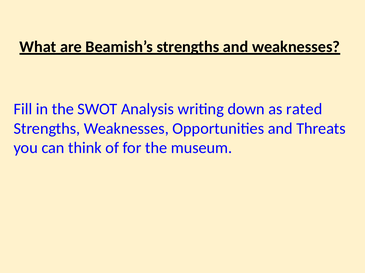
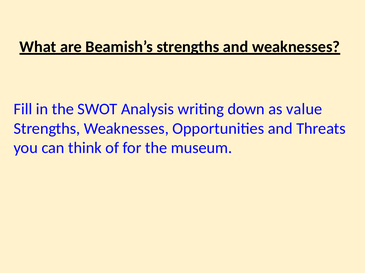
rated: rated -> value
